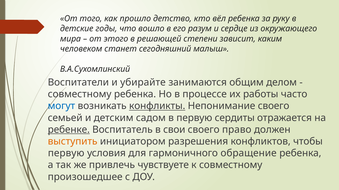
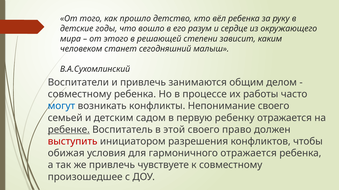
и убирайте: убирайте -> привлечь
конфликты underline: present -> none
сердиты: сердиты -> ребенку
свои: свои -> этой
выступить colour: orange -> red
первую at (66, 154): первую -> обижая
гармоничного обращение: обращение -> отражается
